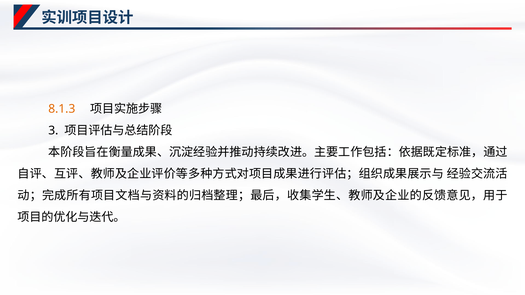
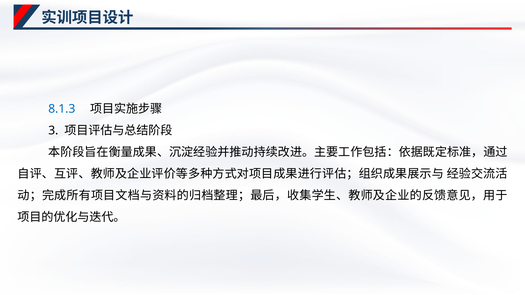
8.1.3 colour: orange -> blue
